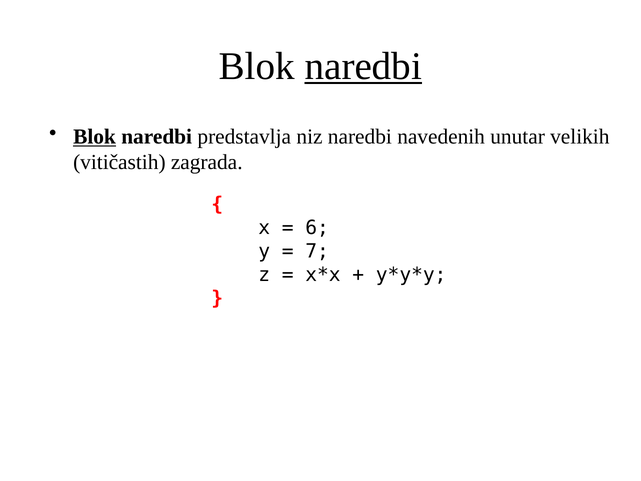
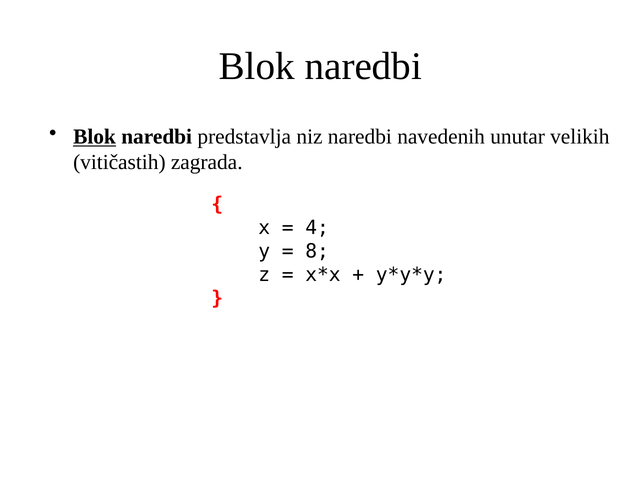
naredbi at (363, 66) underline: present -> none
6: 6 -> 4
7: 7 -> 8
